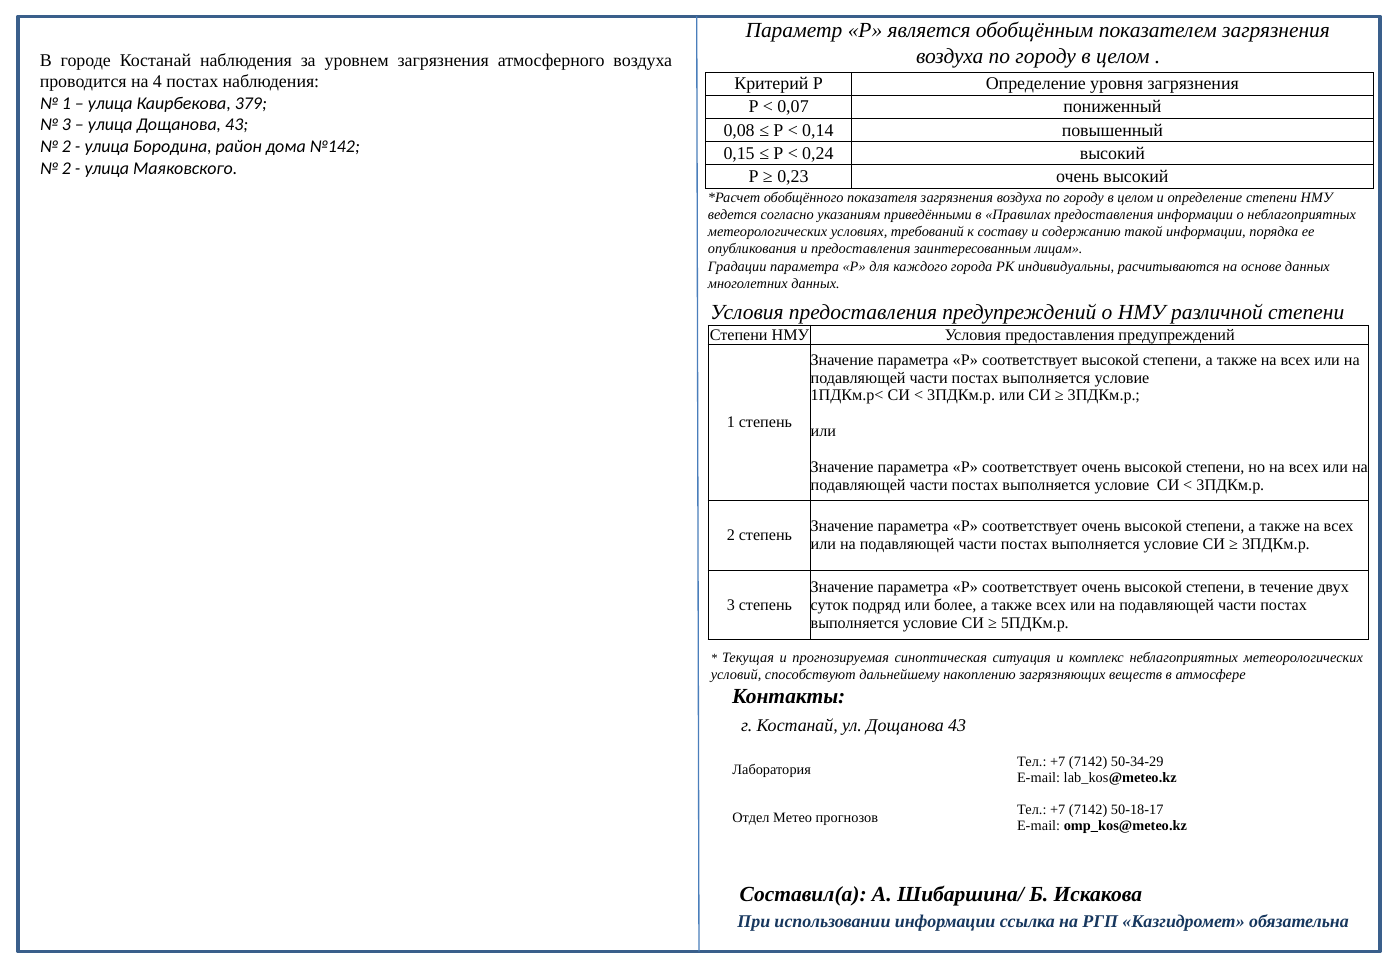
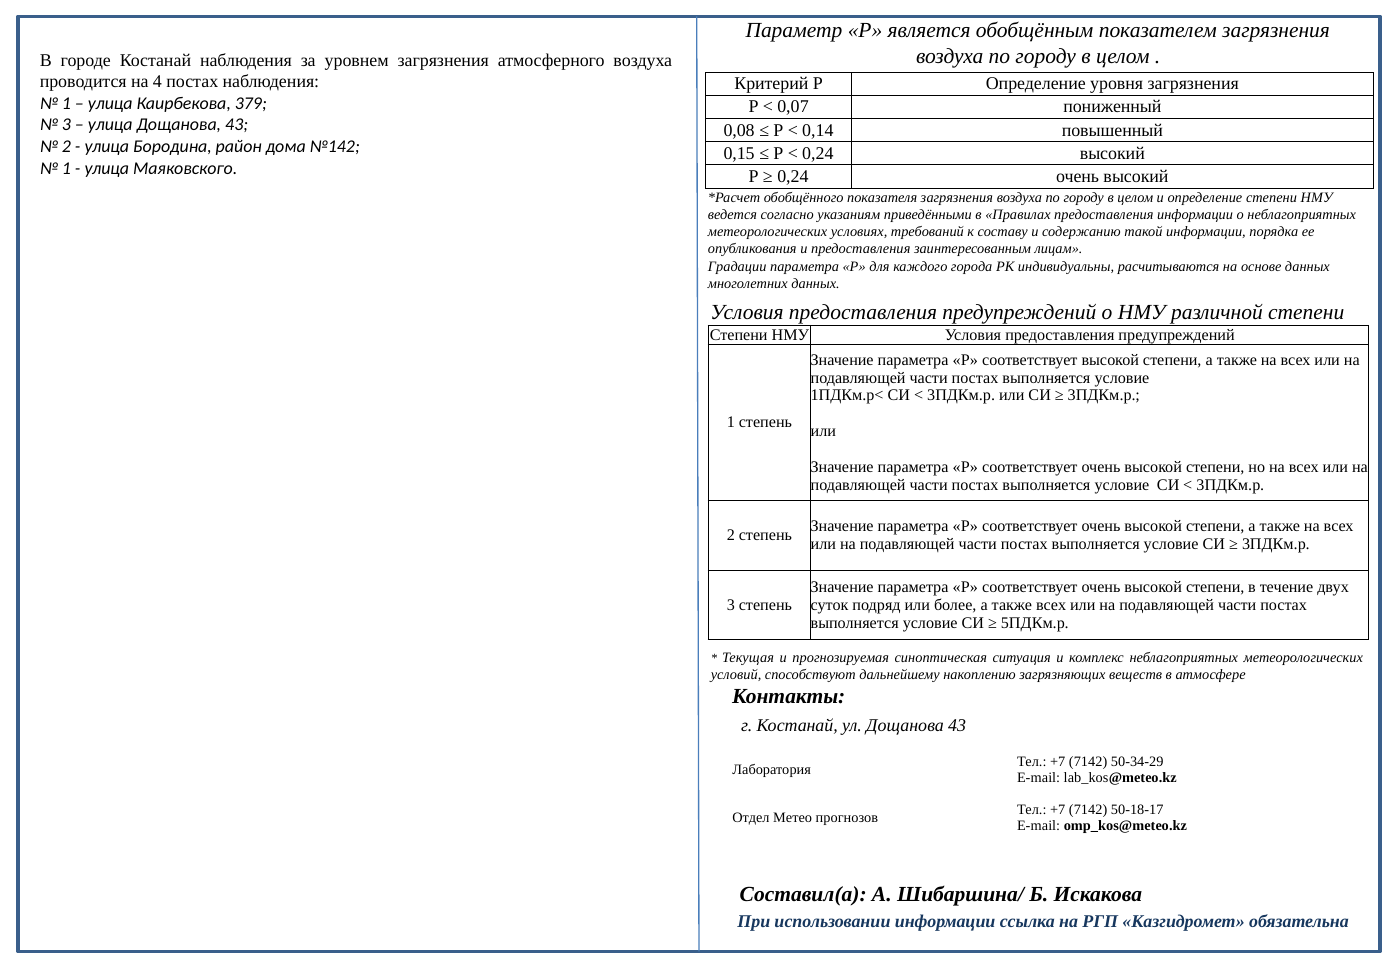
2 at (67, 168): 2 -> 1
0,23 at (793, 176): 0,23 -> 0,24
